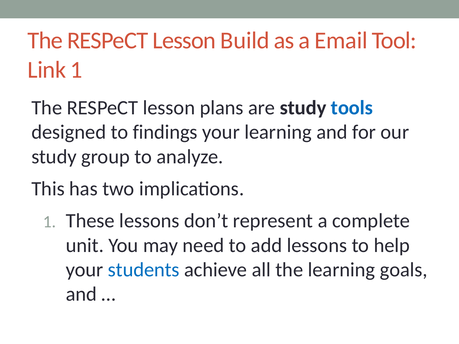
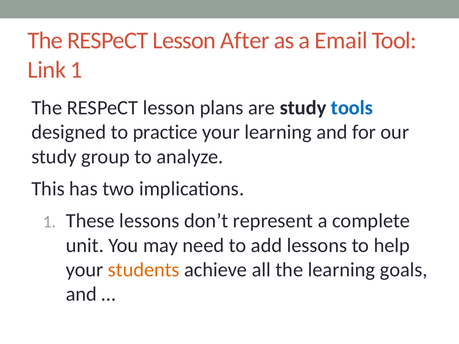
Build: Build -> After
findings: findings -> practice
students colour: blue -> orange
